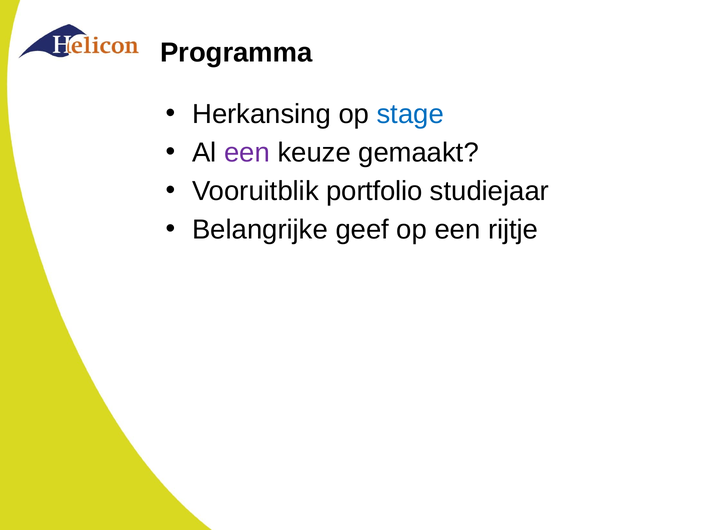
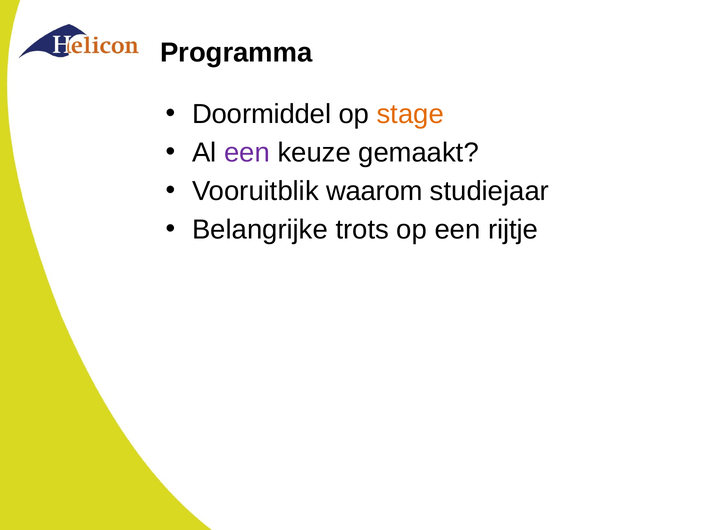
Herkansing: Herkansing -> Doormiddel
stage colour: blue -> orange
portfolio: portfolio -> waarom
geef: geef -> trots
